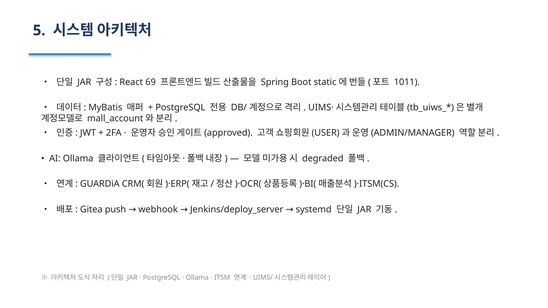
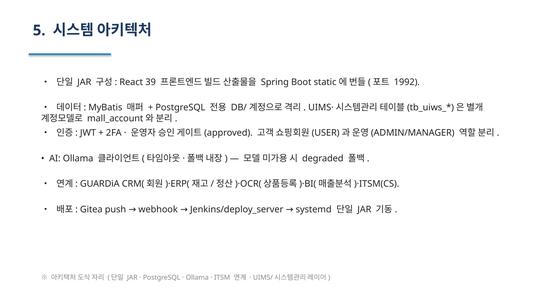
69: 69 -> 39
1011: 1011 -> 1992
